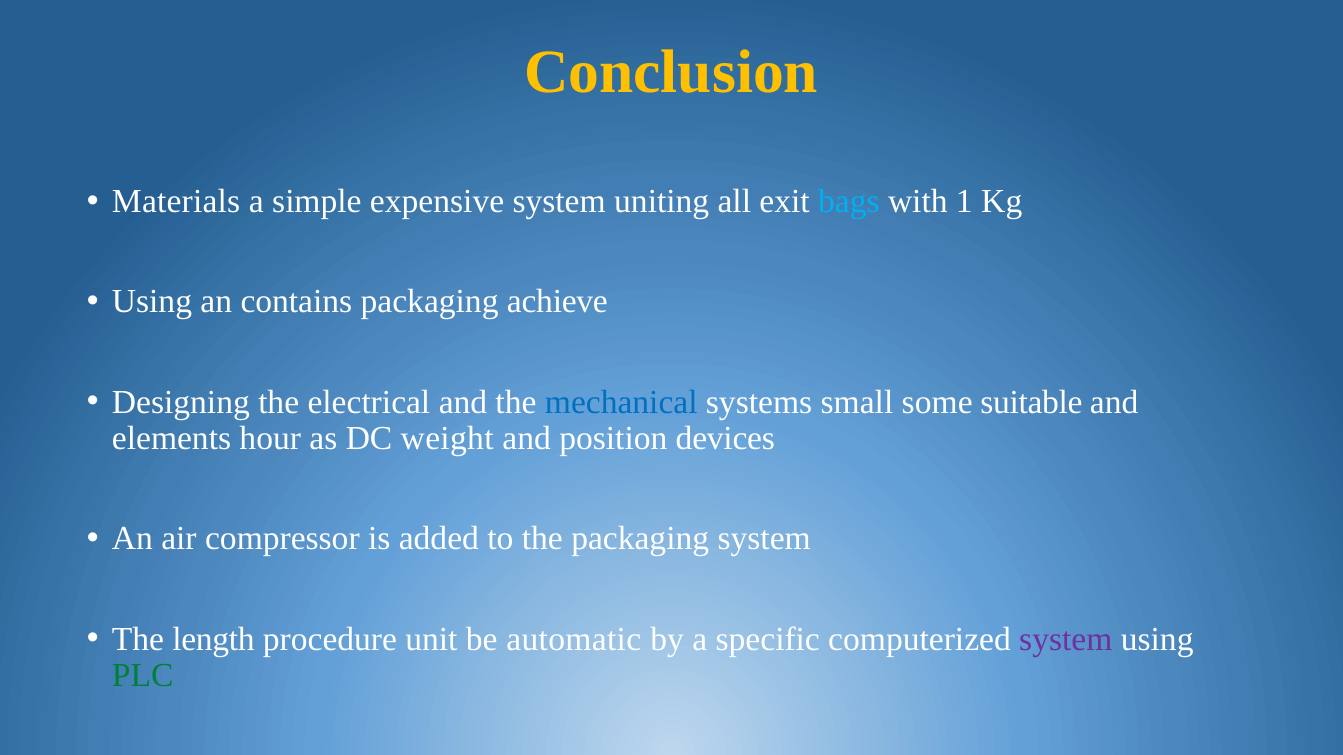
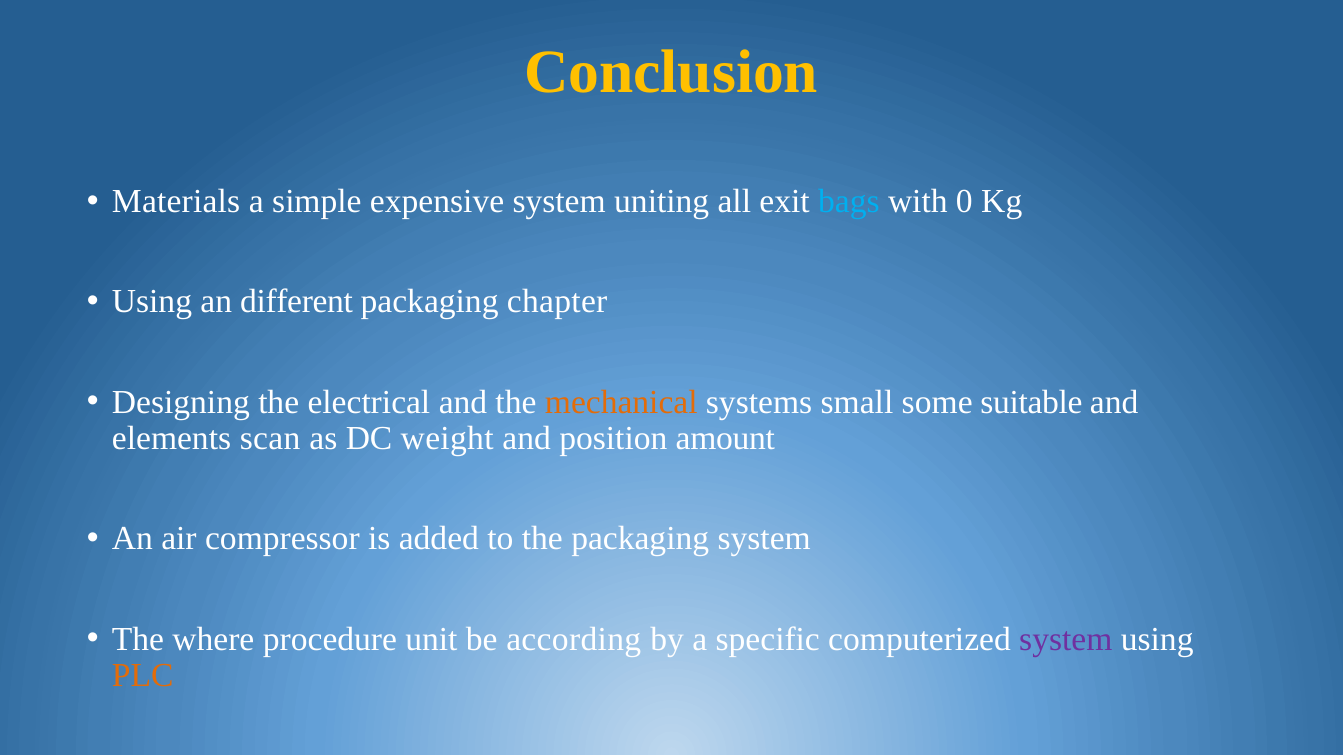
1: 1 -> 0
contains: contains -> different
achieve: achieve -> chapter
mechanical colour: blue -> orange
hour: hour -> scan
devices: devices -> amount
length: length -> where
automatic: automatic -> according
PLC colour: green -> orange
